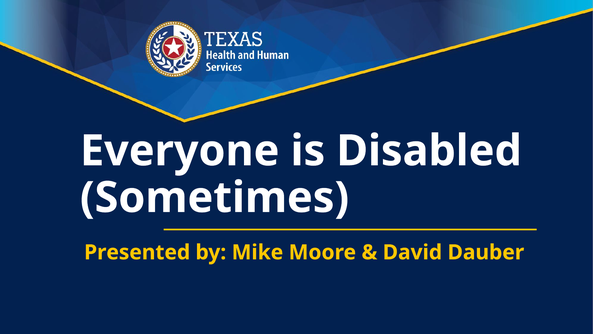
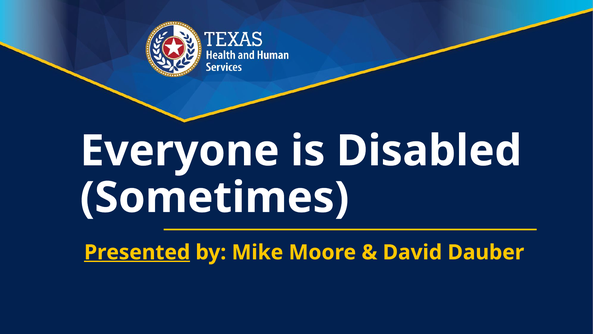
Presented underline: none -> present
